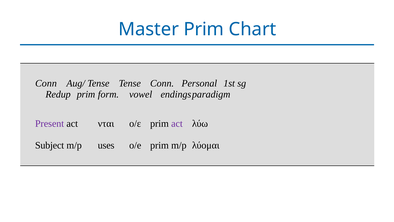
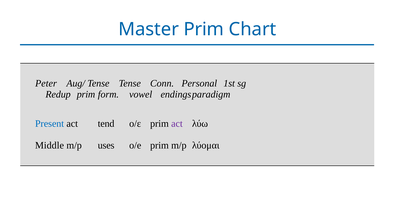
Conn at (46, 83): Conn -> Peter
Present colour: purple -> blue
νται: νται -> tend
Subject: Subject -> Middle
